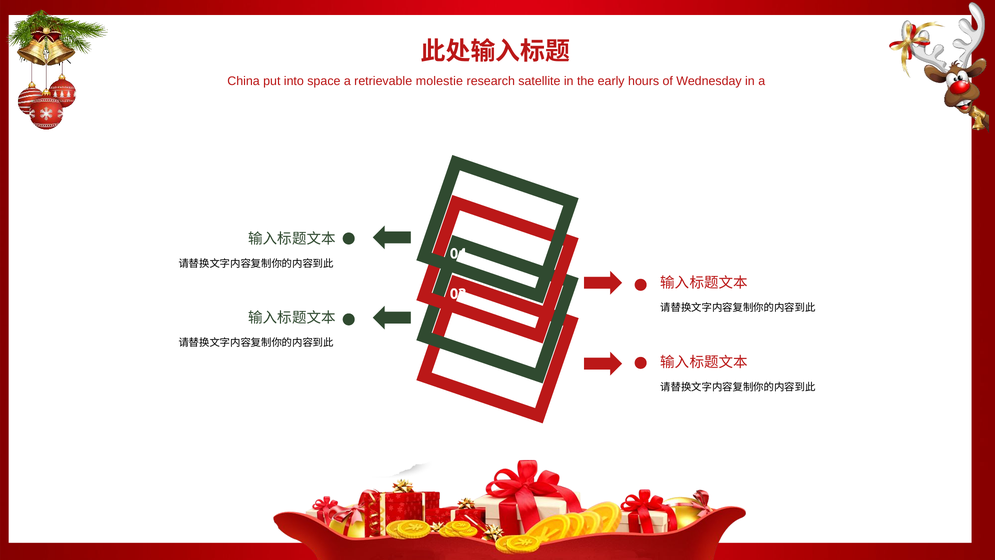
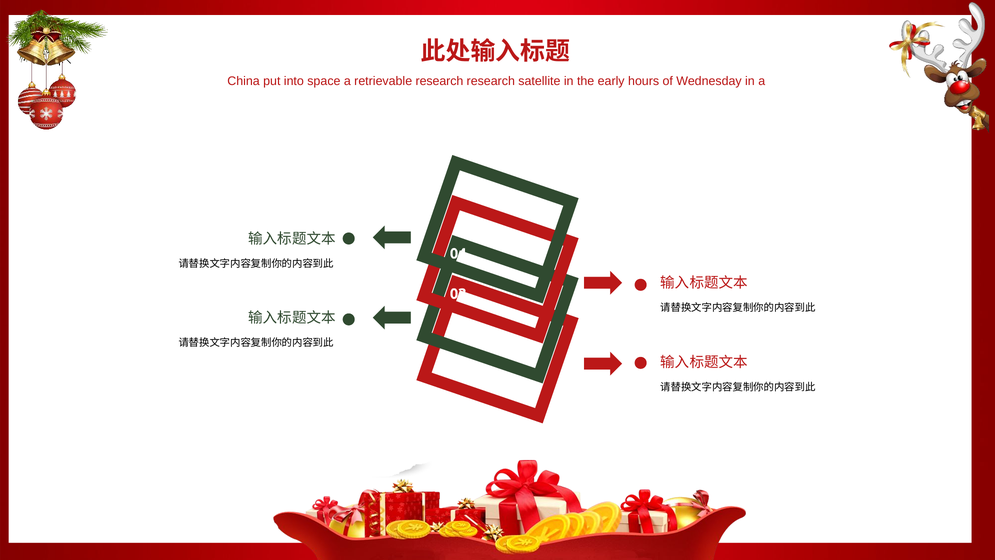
retrievable molestie: molestie -> research
